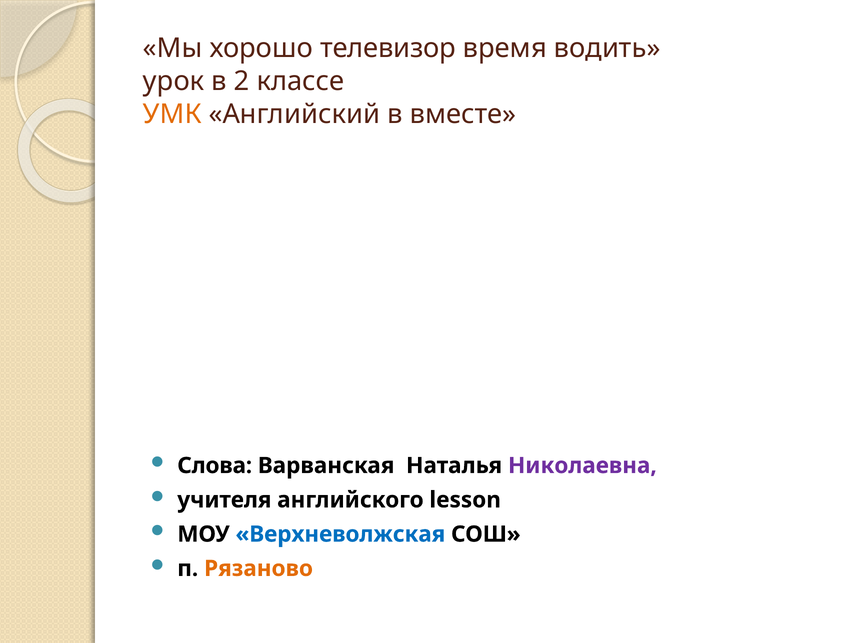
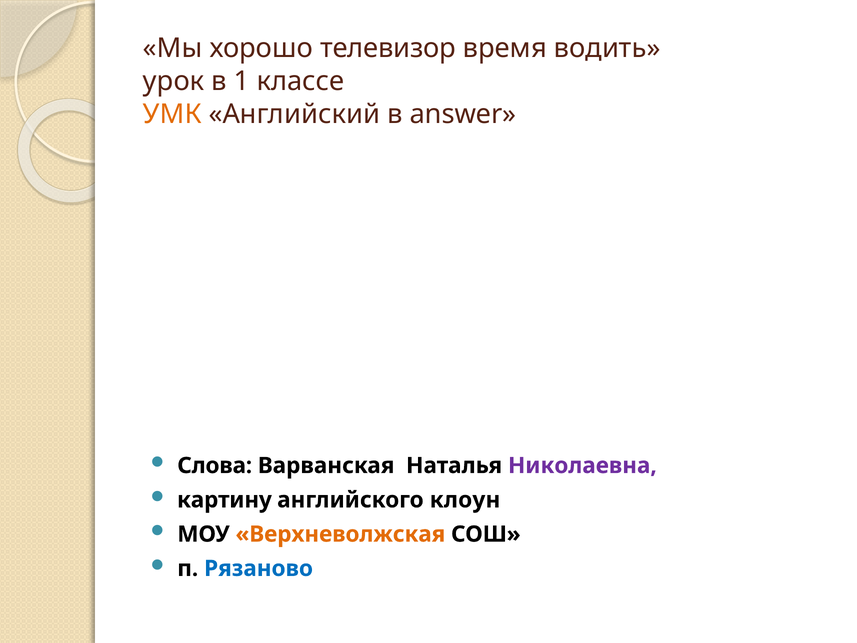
2: 2 -> 1
вместе: вместе -> answer
учителя: учителя -> картину
lesson: lesson -> клоун
Верхневолжская colour: blue -> orange
Рязаново colour: orange -> blue
